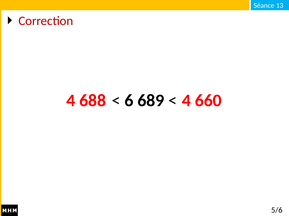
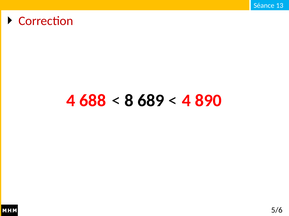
6: 6 -> 8
660: 660 -> 890
